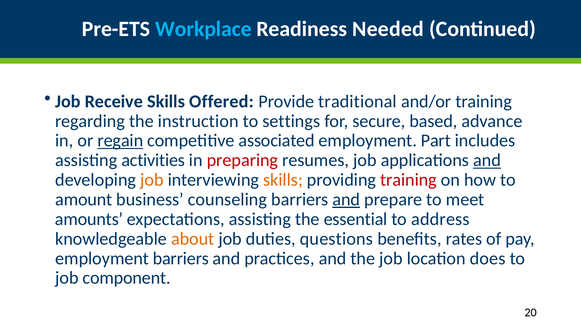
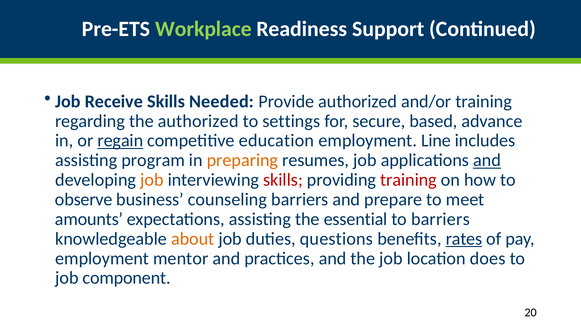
Workplace colour: light blue -> light green
Needed: Needed -> Support
Offered: Offered -> Needed
Provide traditional: traditional -> authorized
the instruction: instruction -> authorized
associated: associated -> education
Part: Part -> Line
activities: activities -> program
preparing colour: red -> orange
skills at (283, 180) colour: orange -> red
amount: amount -> observe
and at (346, 199) underline: present -> none
to address: address -> barriers
rates underline: none -> present
employment barriers: barriers -> mentor
